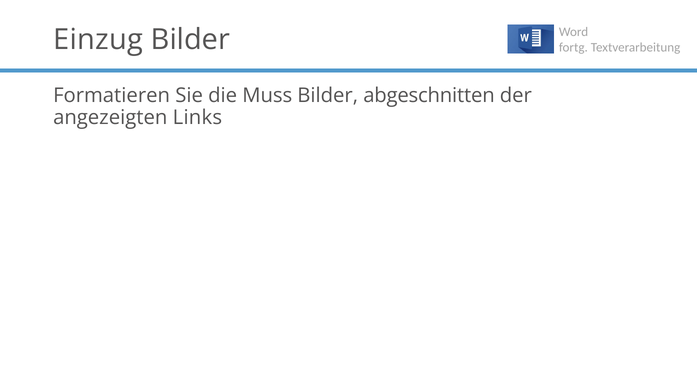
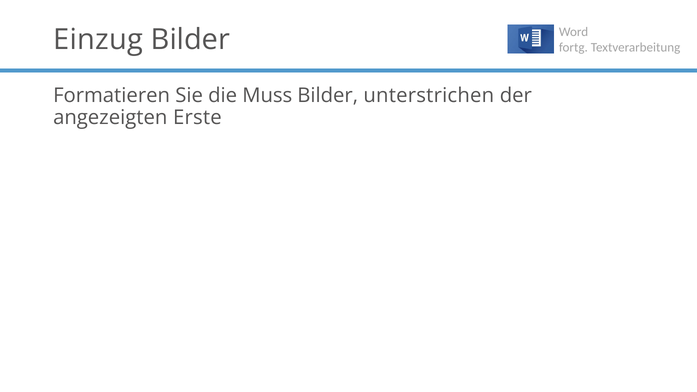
abgeschnitten: abgeschnitten -> unterstrichen
Links: Links -> Erste
